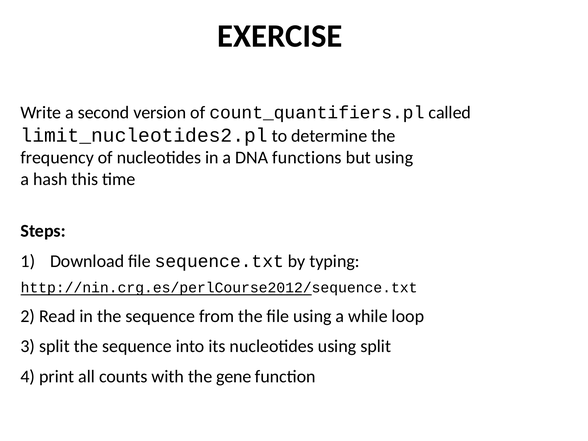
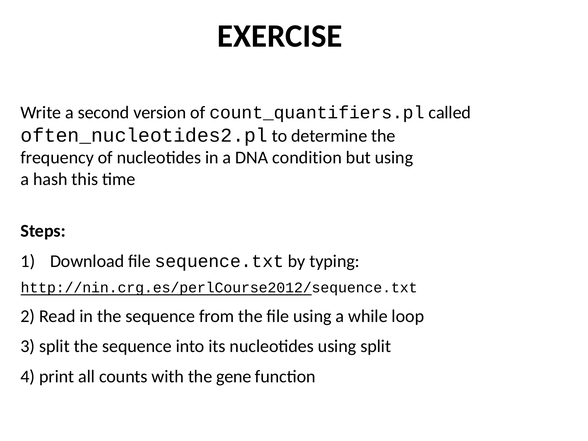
limit_nucleotides2.pl: limit_nucleotides2.pl -> often_nucleotides2.pl
functions: functions -> condition
